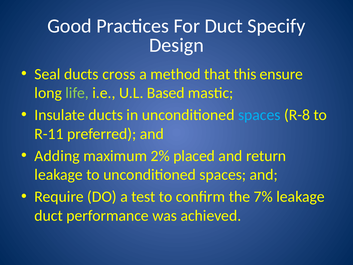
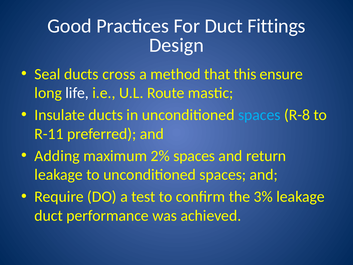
Specify: Specify -> Fittings
life colour: light green -> white
Based: Based -> Route
2% placed: placed -> spaces
7%: 7% -> 3%
